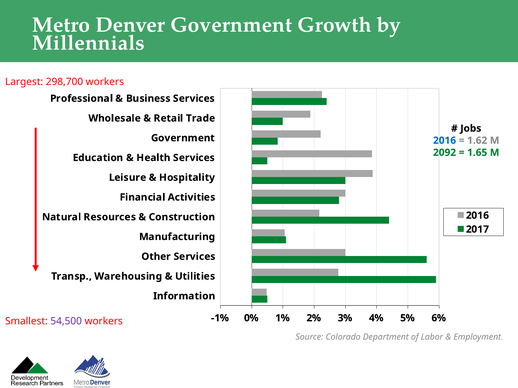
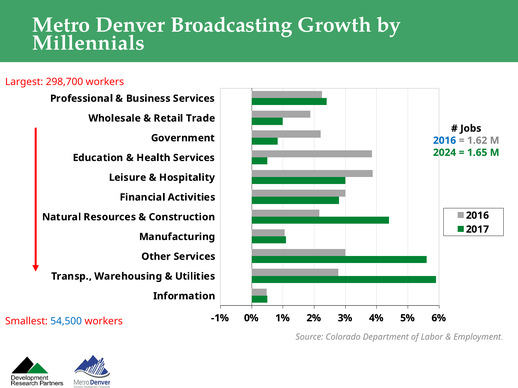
Denver Government: Government -> Broadcasting
2092: 2092 -> 2024
54,500 colour: purple -> blue
